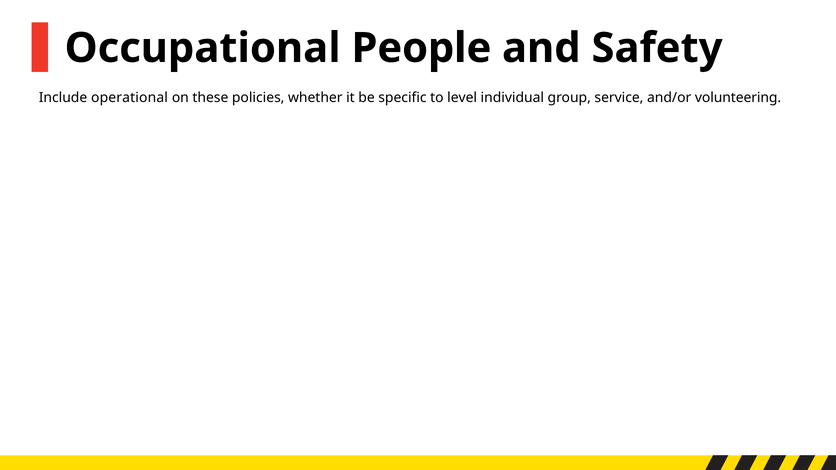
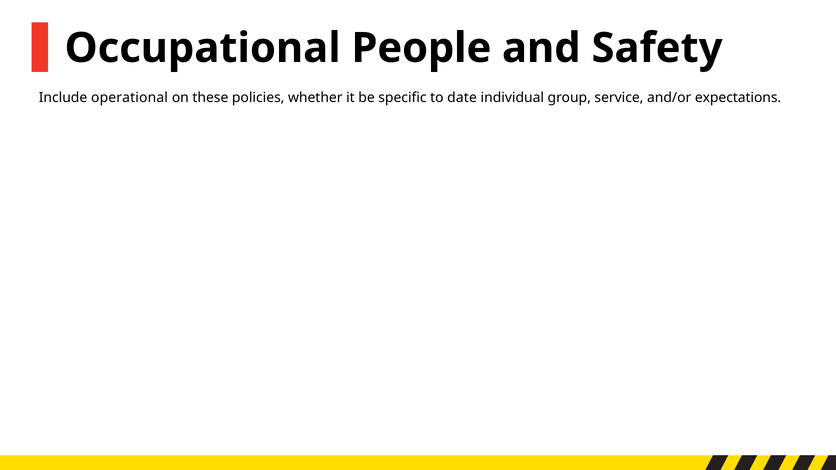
level: level -> date
volunteering: volunteering -> expectations
